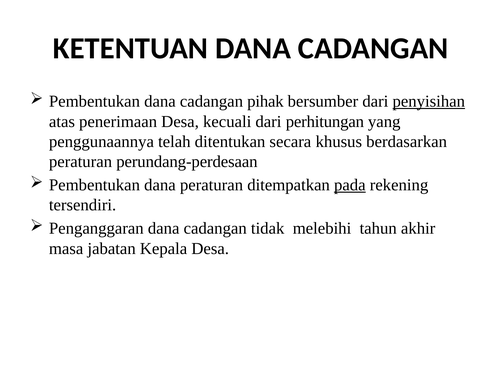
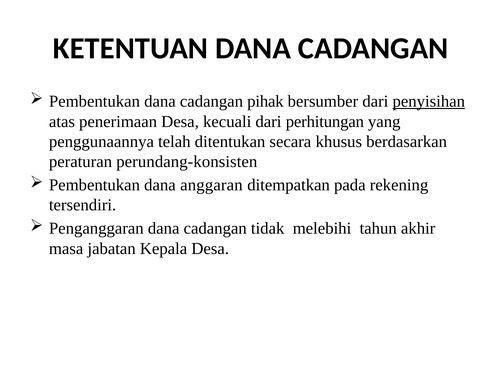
perundang-perdesaan: perundang-perdesaan -> perundang-konsisten
dana peraturan: peraturan -> anggaran
pada underline: present -> none
